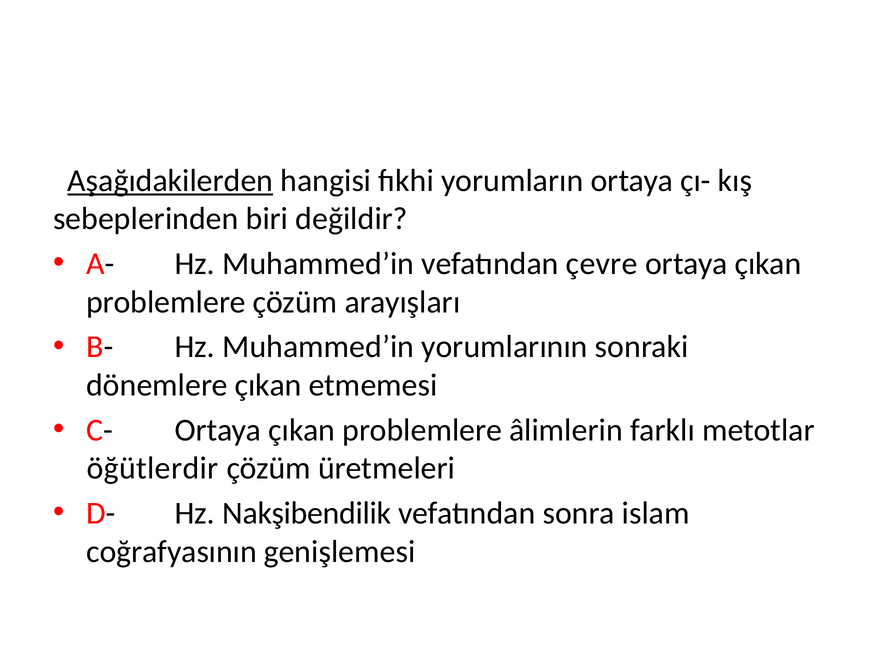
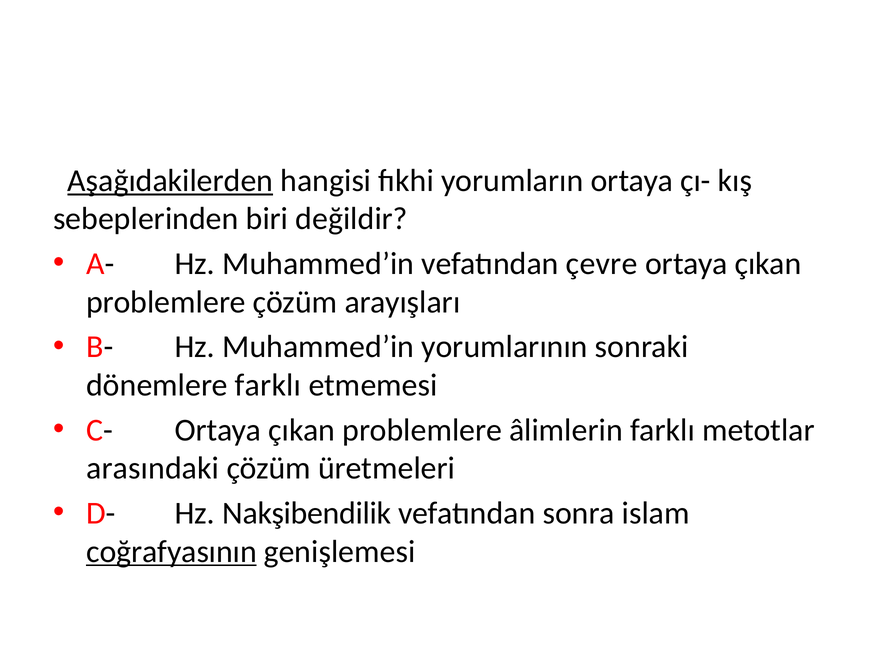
dönemlere çıkan: çıkan -> farklı
öğütlerdir: öğütlerdir -> arasındaki
coğrafyasının underline: none -> present
